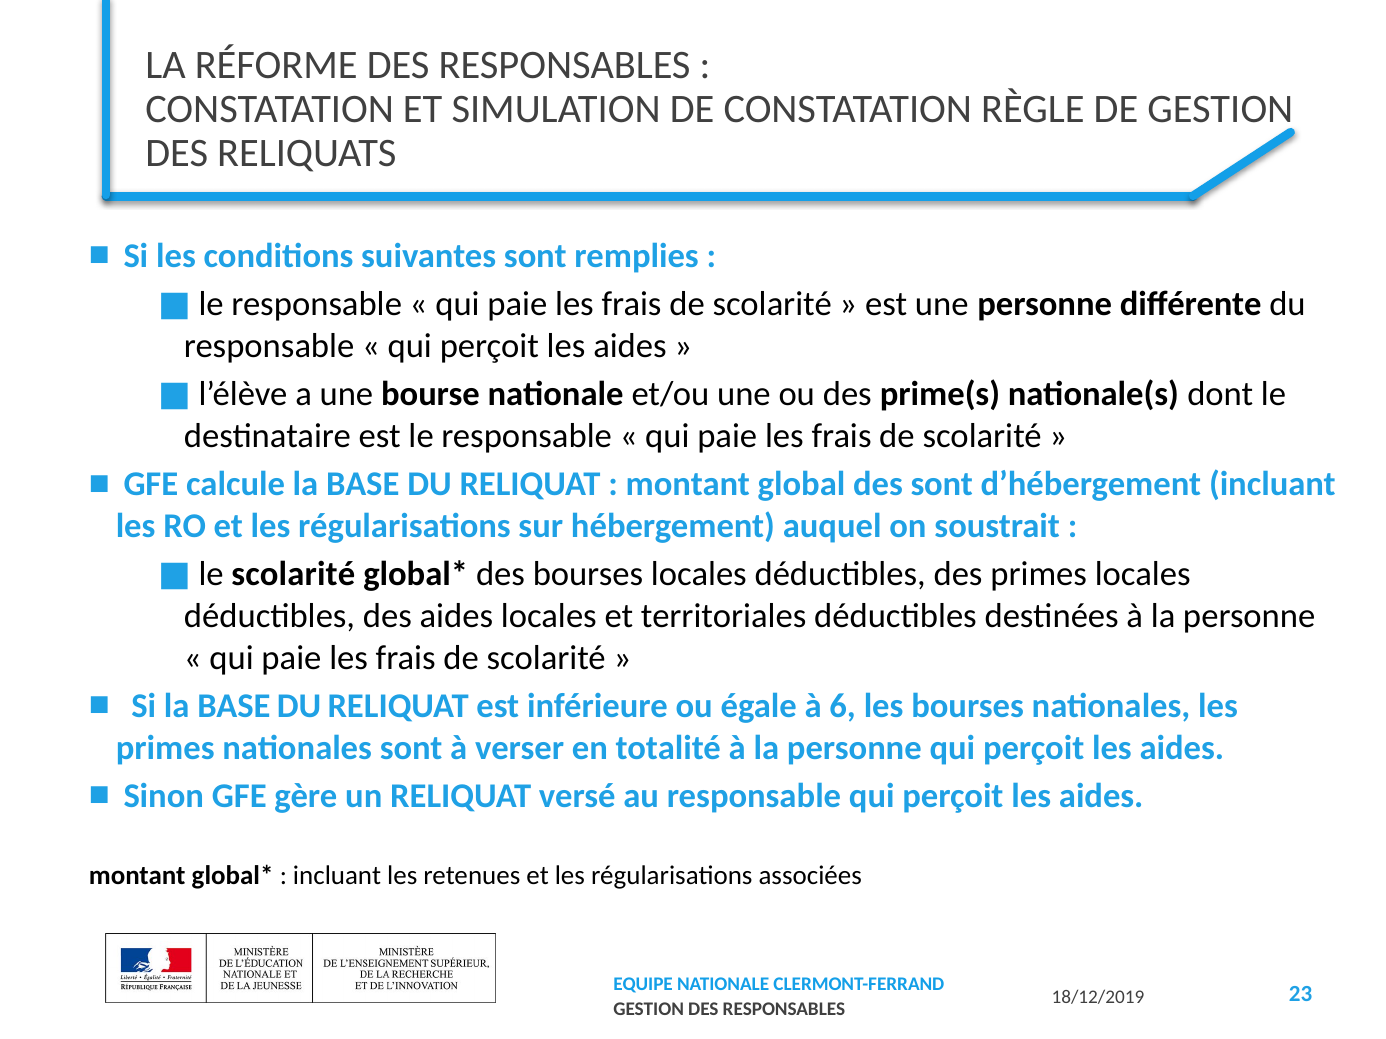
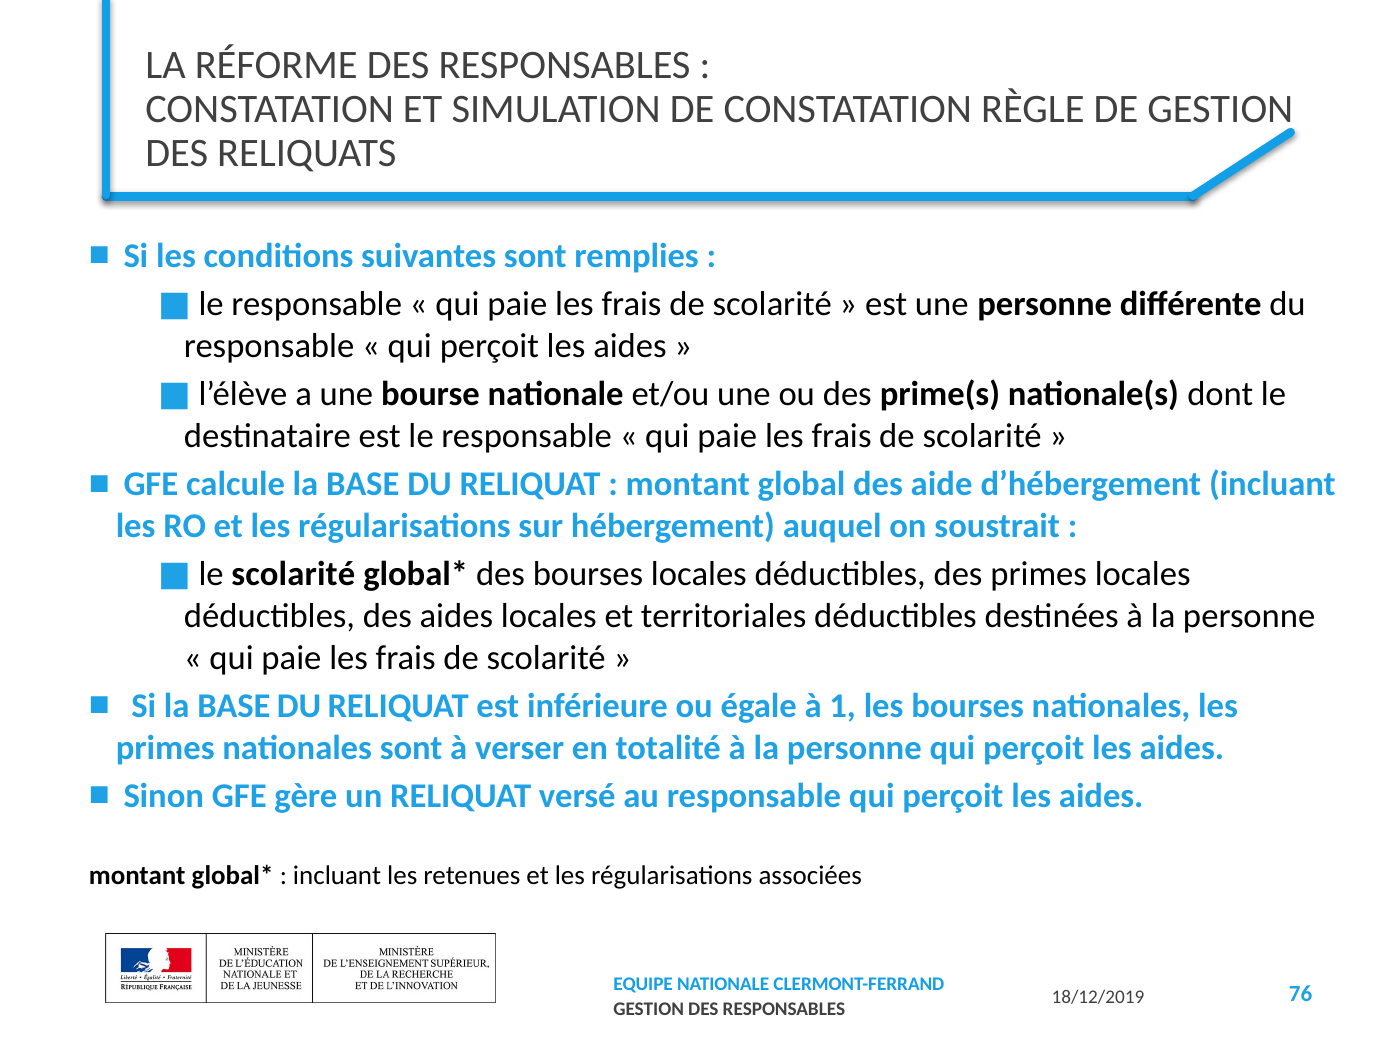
des sont: sont -> aide
6: 6 -> 1
23: 23 -> 76
